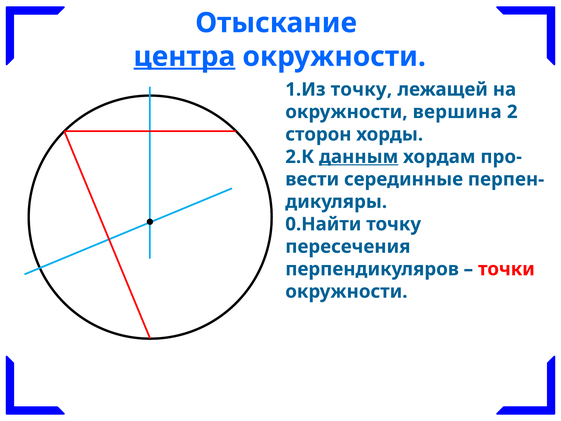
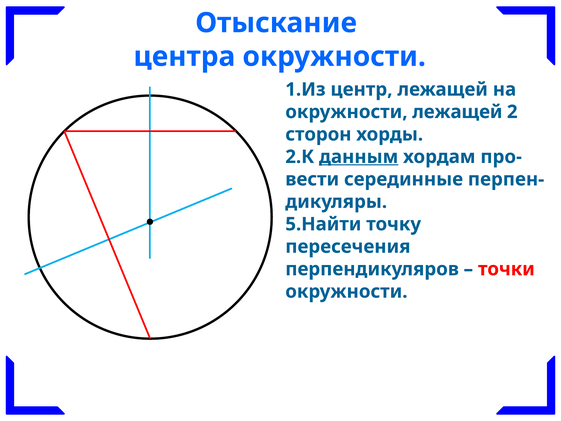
центра underline: present -> none
1.Из точку: точку -> центр
окружности вершина: вершина -> лежащей
0.Найти: 0.Найти -> 5.Найти
